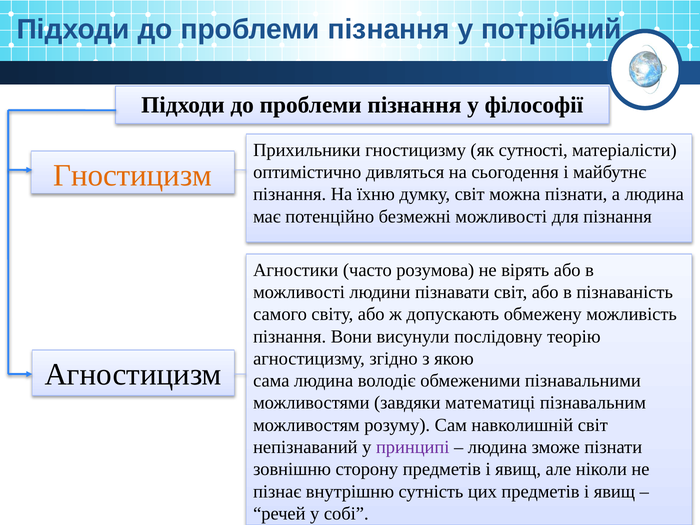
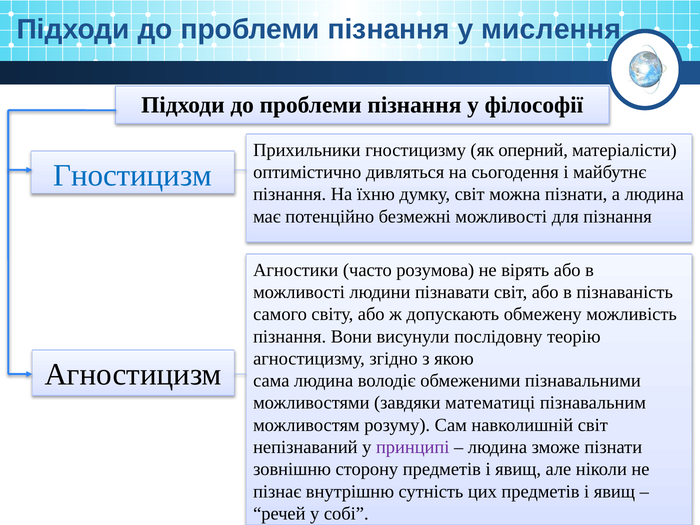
потрібний: потрібний -> мислення
сутності: сутності -> оперний
Гностицизм colour: orange -> blue
